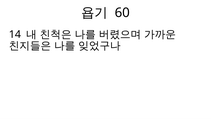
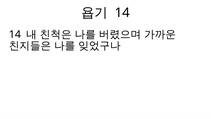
60 at (122, 13): 60 -> 14
